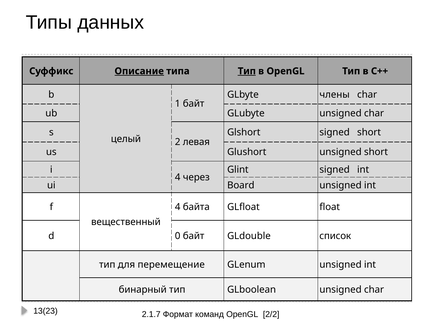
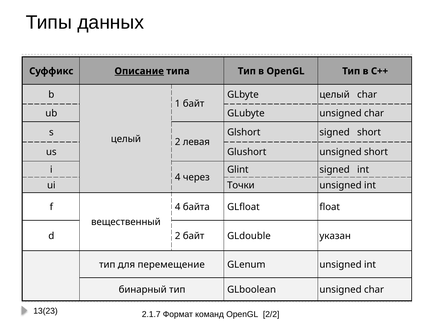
Тип at (247, 71) underline: present -> none
GLbyte члены: члены -> целый
Board: Board -> Точки
d 0: 0 -> 2
список: список -> указан
